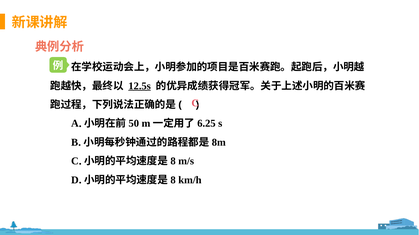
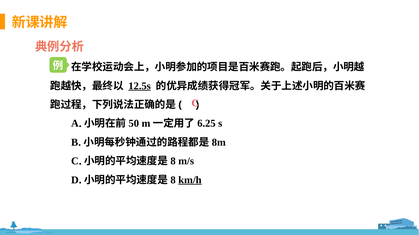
km/h underline: none -> present
